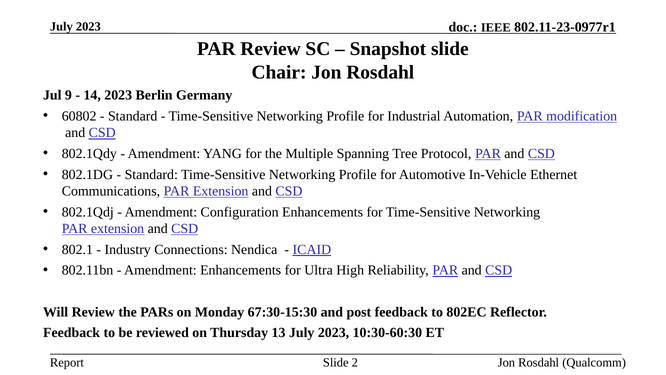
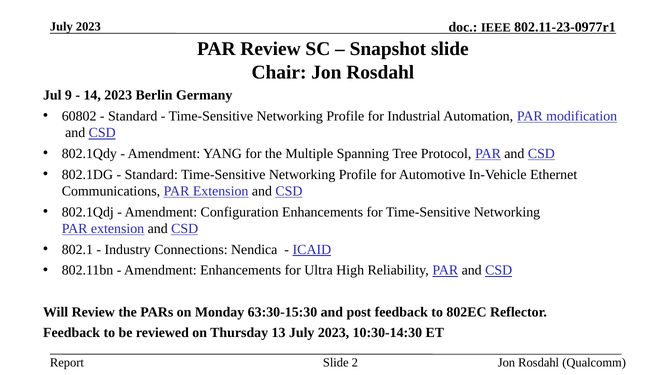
67:30-15:30: 67:30-15:30 -> 63:30-15:30
10:30-60:30: 10:30-60:30 -> 10:30-14:30
